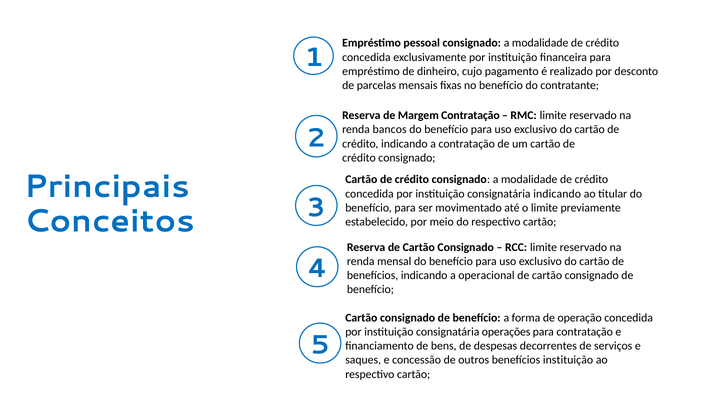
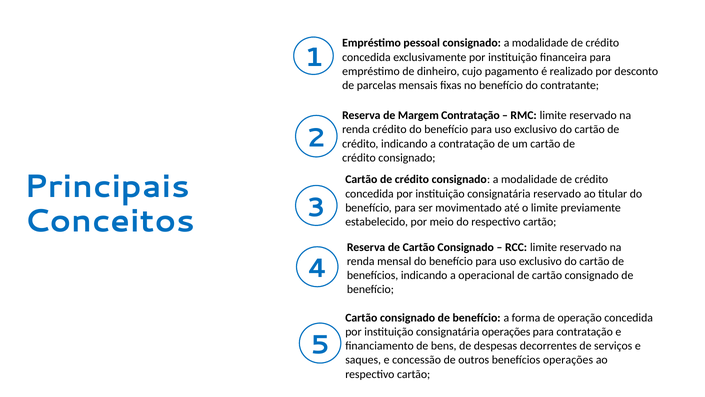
renda bancos: bancos -> crédito
consignatária indicando: indicando -> reservado
benefícios instituição: instituição -> operações
